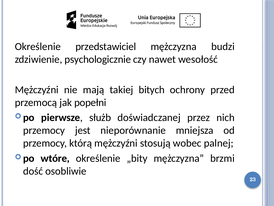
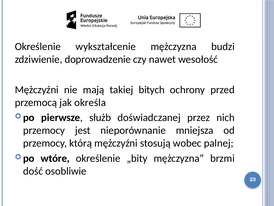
przedstawiciel: przedstawiciel -> wykształcenie
psychologicznie: psychologicznie -> doprowadzenie
popełni: popełni -> określa
